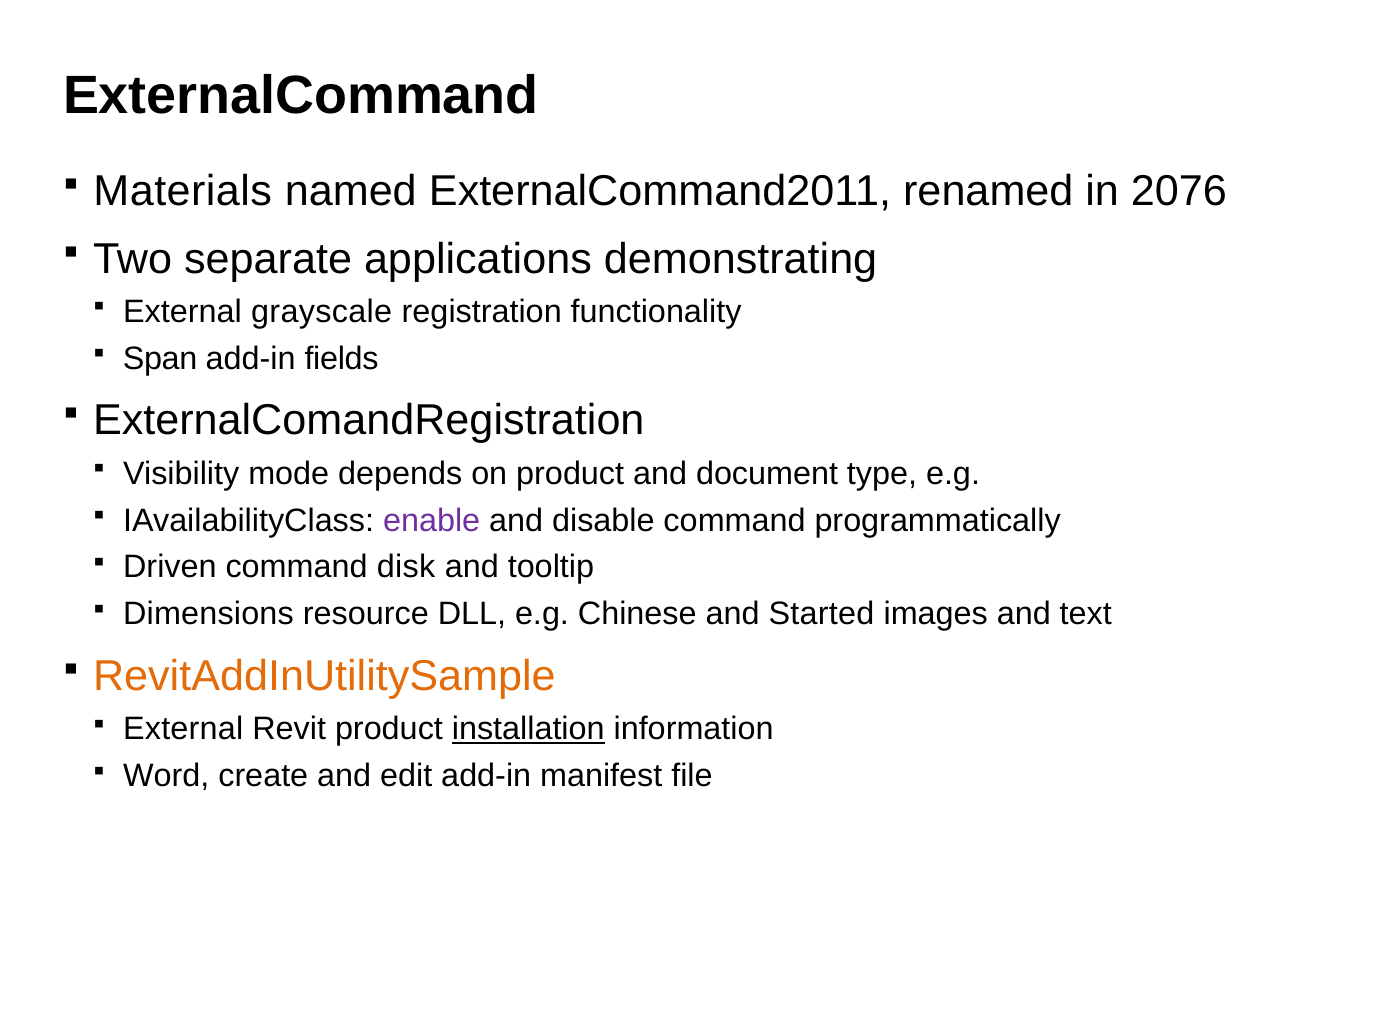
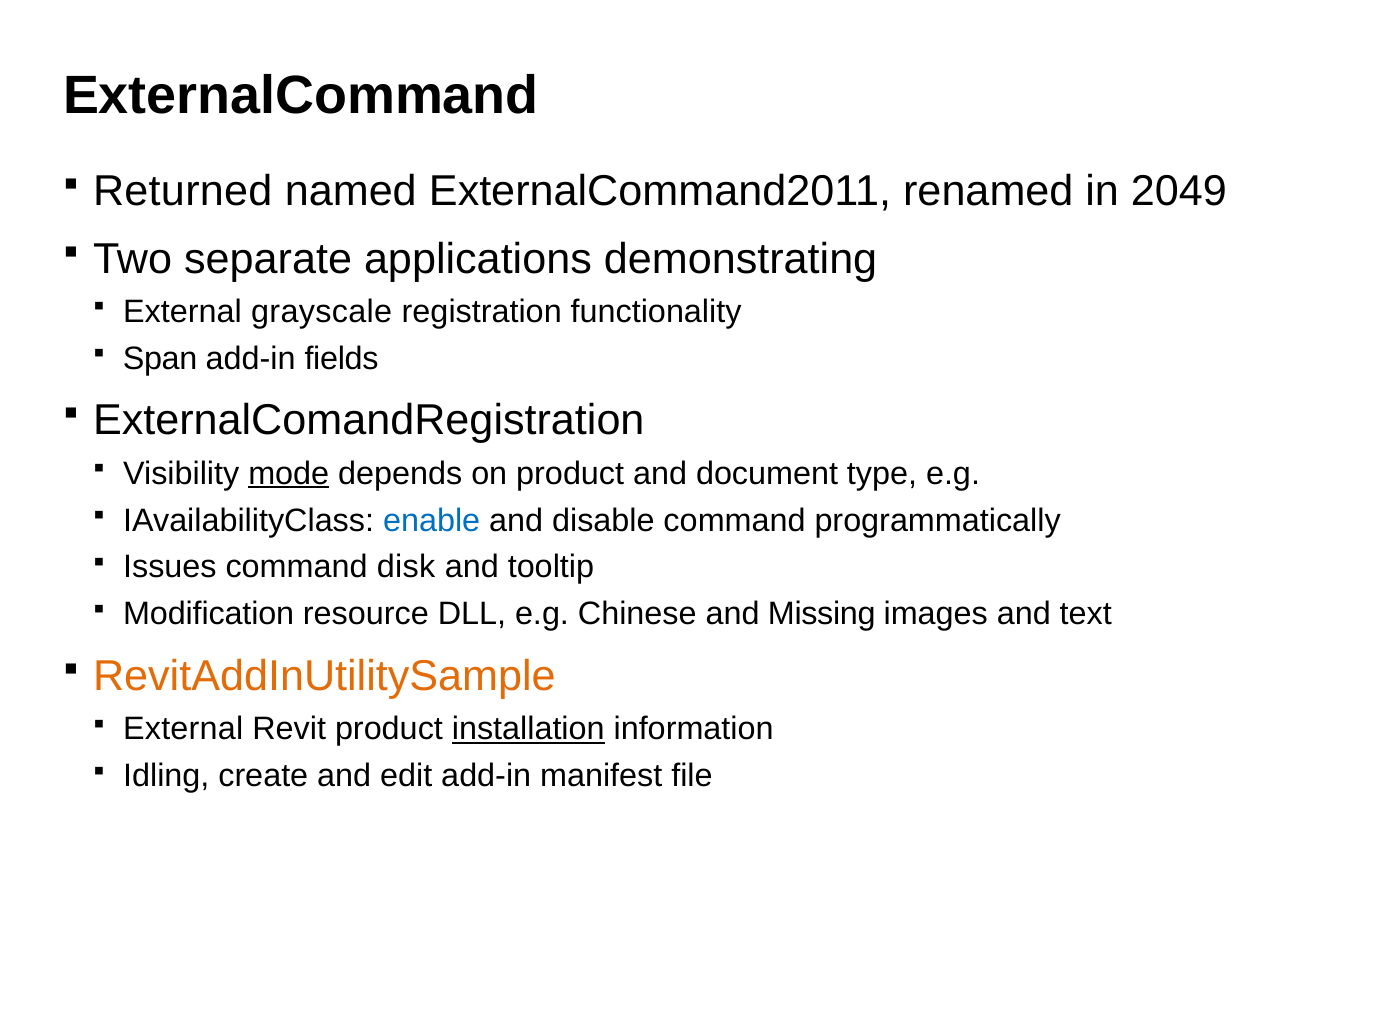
Materials: Materials -> Returned
2076: 2076 -> 2049
mode underline: none -> present
enable colour: purple -> blue
Driven: Driven -> Issues
Dimensions: Dimensions -> Modification
Started: Started -> Missing
Word: Word -> Idling
